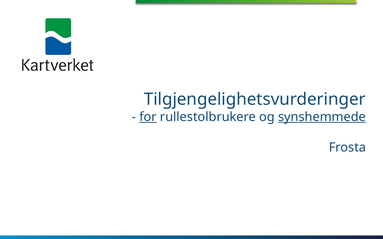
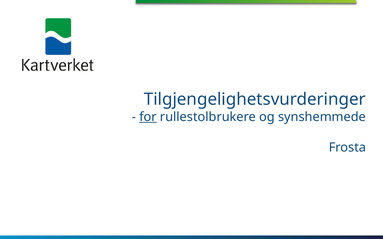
synshemmede underline: present -> none
